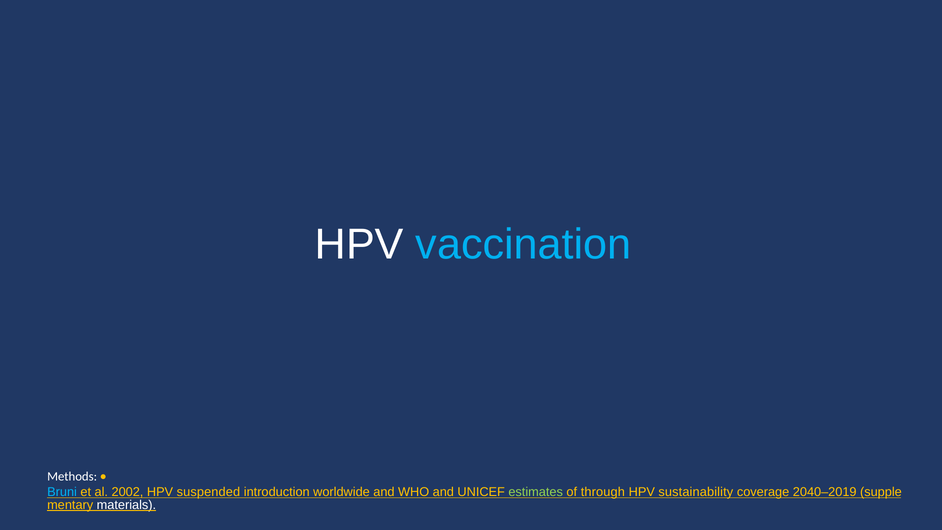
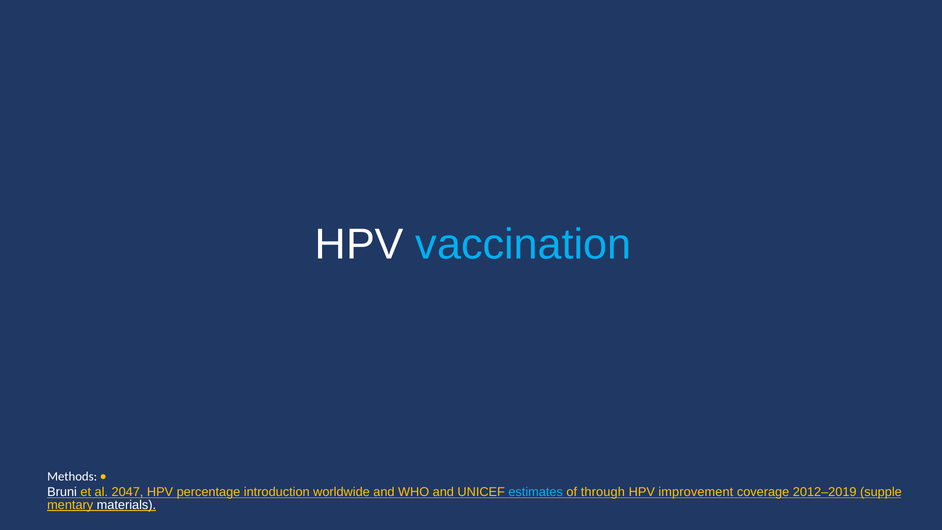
Bruni colour: light blue -> white
2002: 2002 -> 2047
suspended: suspended -> percentage
estimates colour: light green -> light blue
sustainability: sustainability -> improvement
2040–2019: 2040–2019 -> 2012–2019
